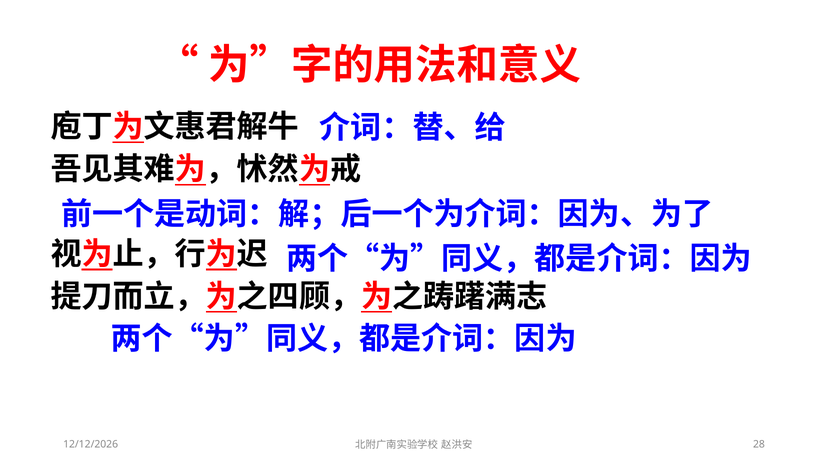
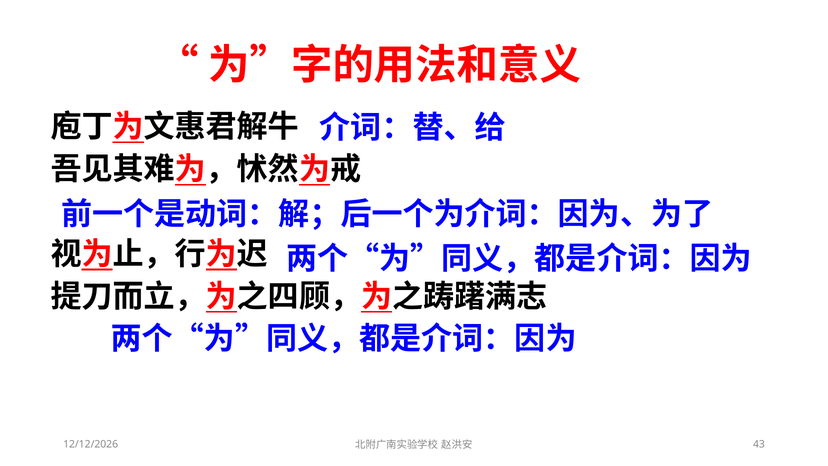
28: 28 -> 43
